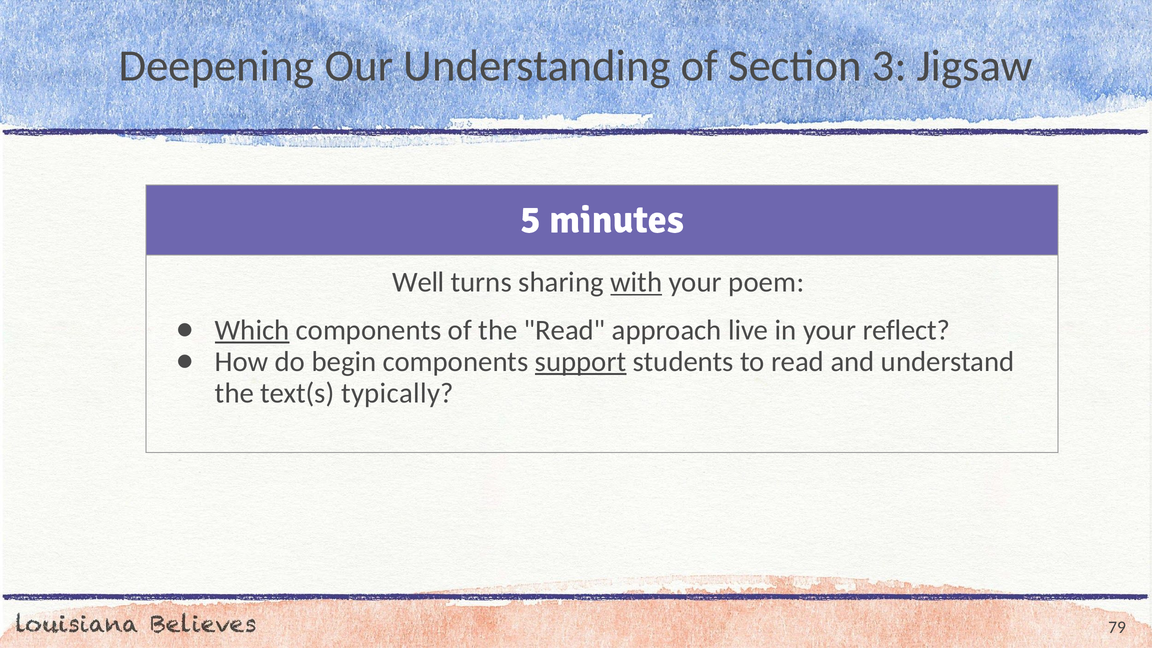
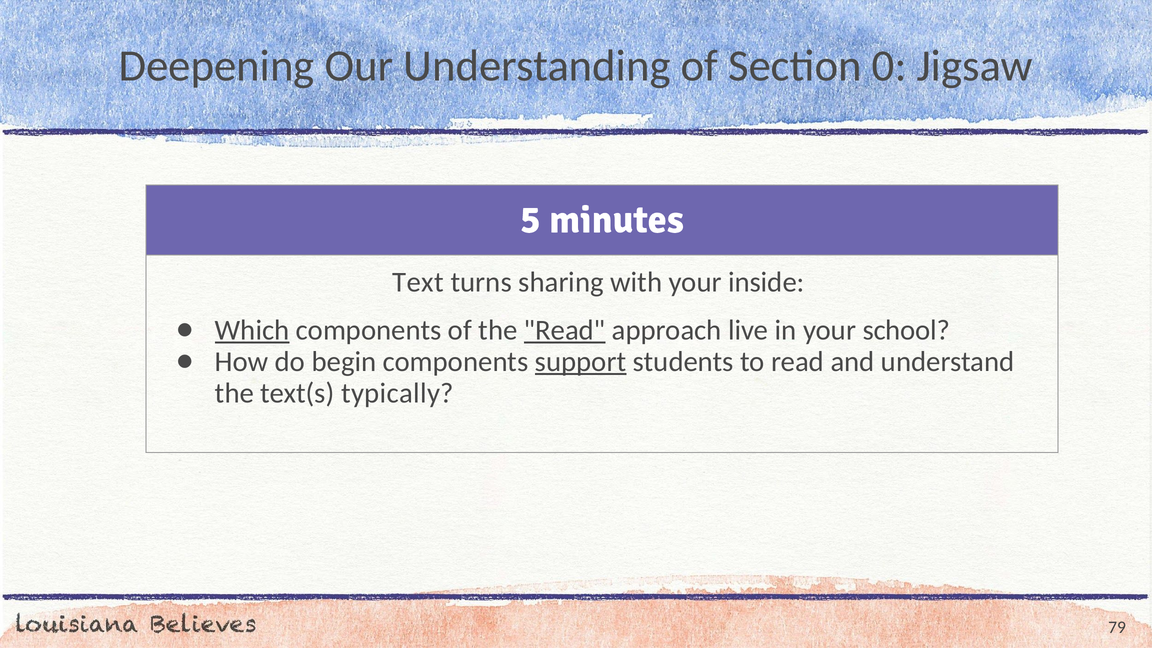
3: 3 -> 0
Well: Well -> Text
with underline: present -> none
poem: poem -> inside
Read at (565, 330) underline: none -> present
reflect: reflect -> school
